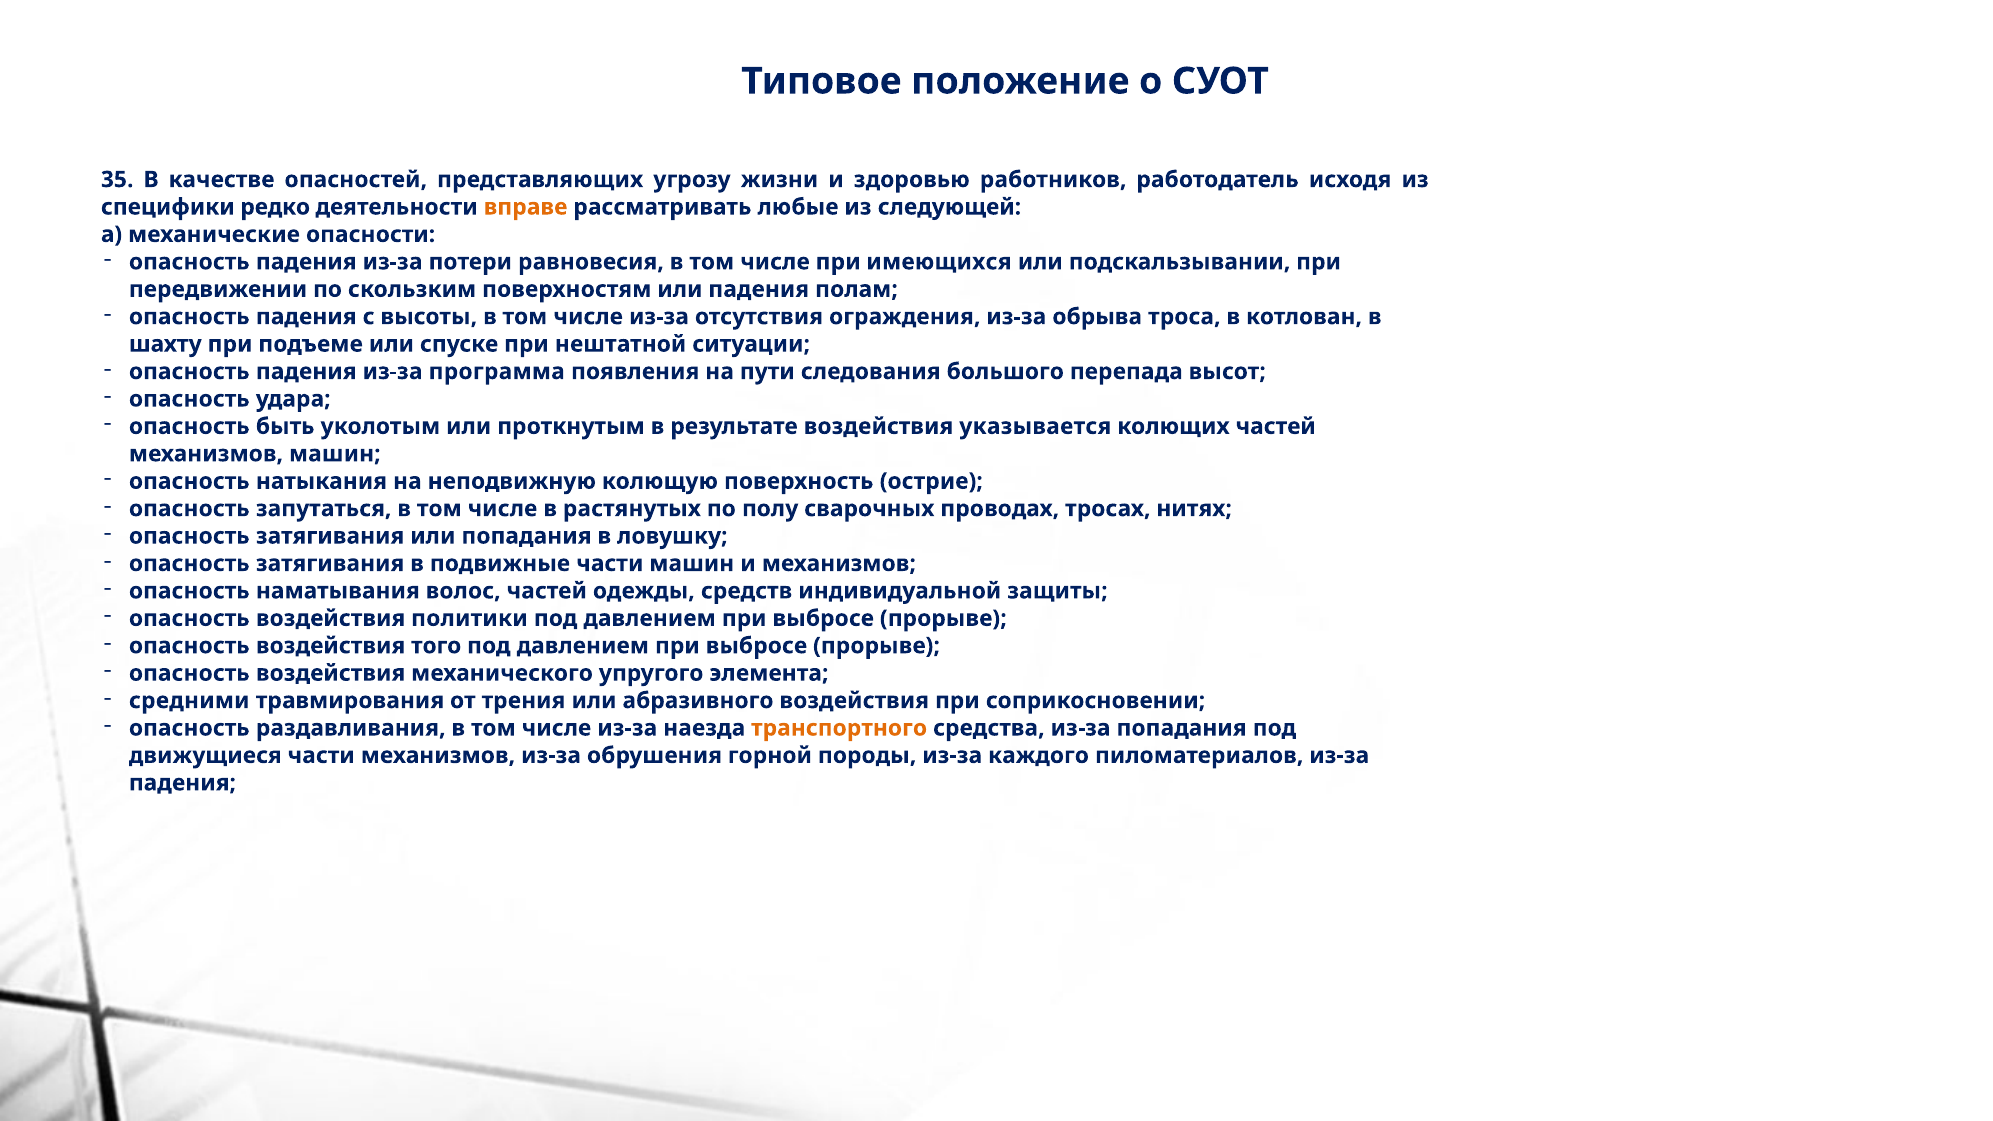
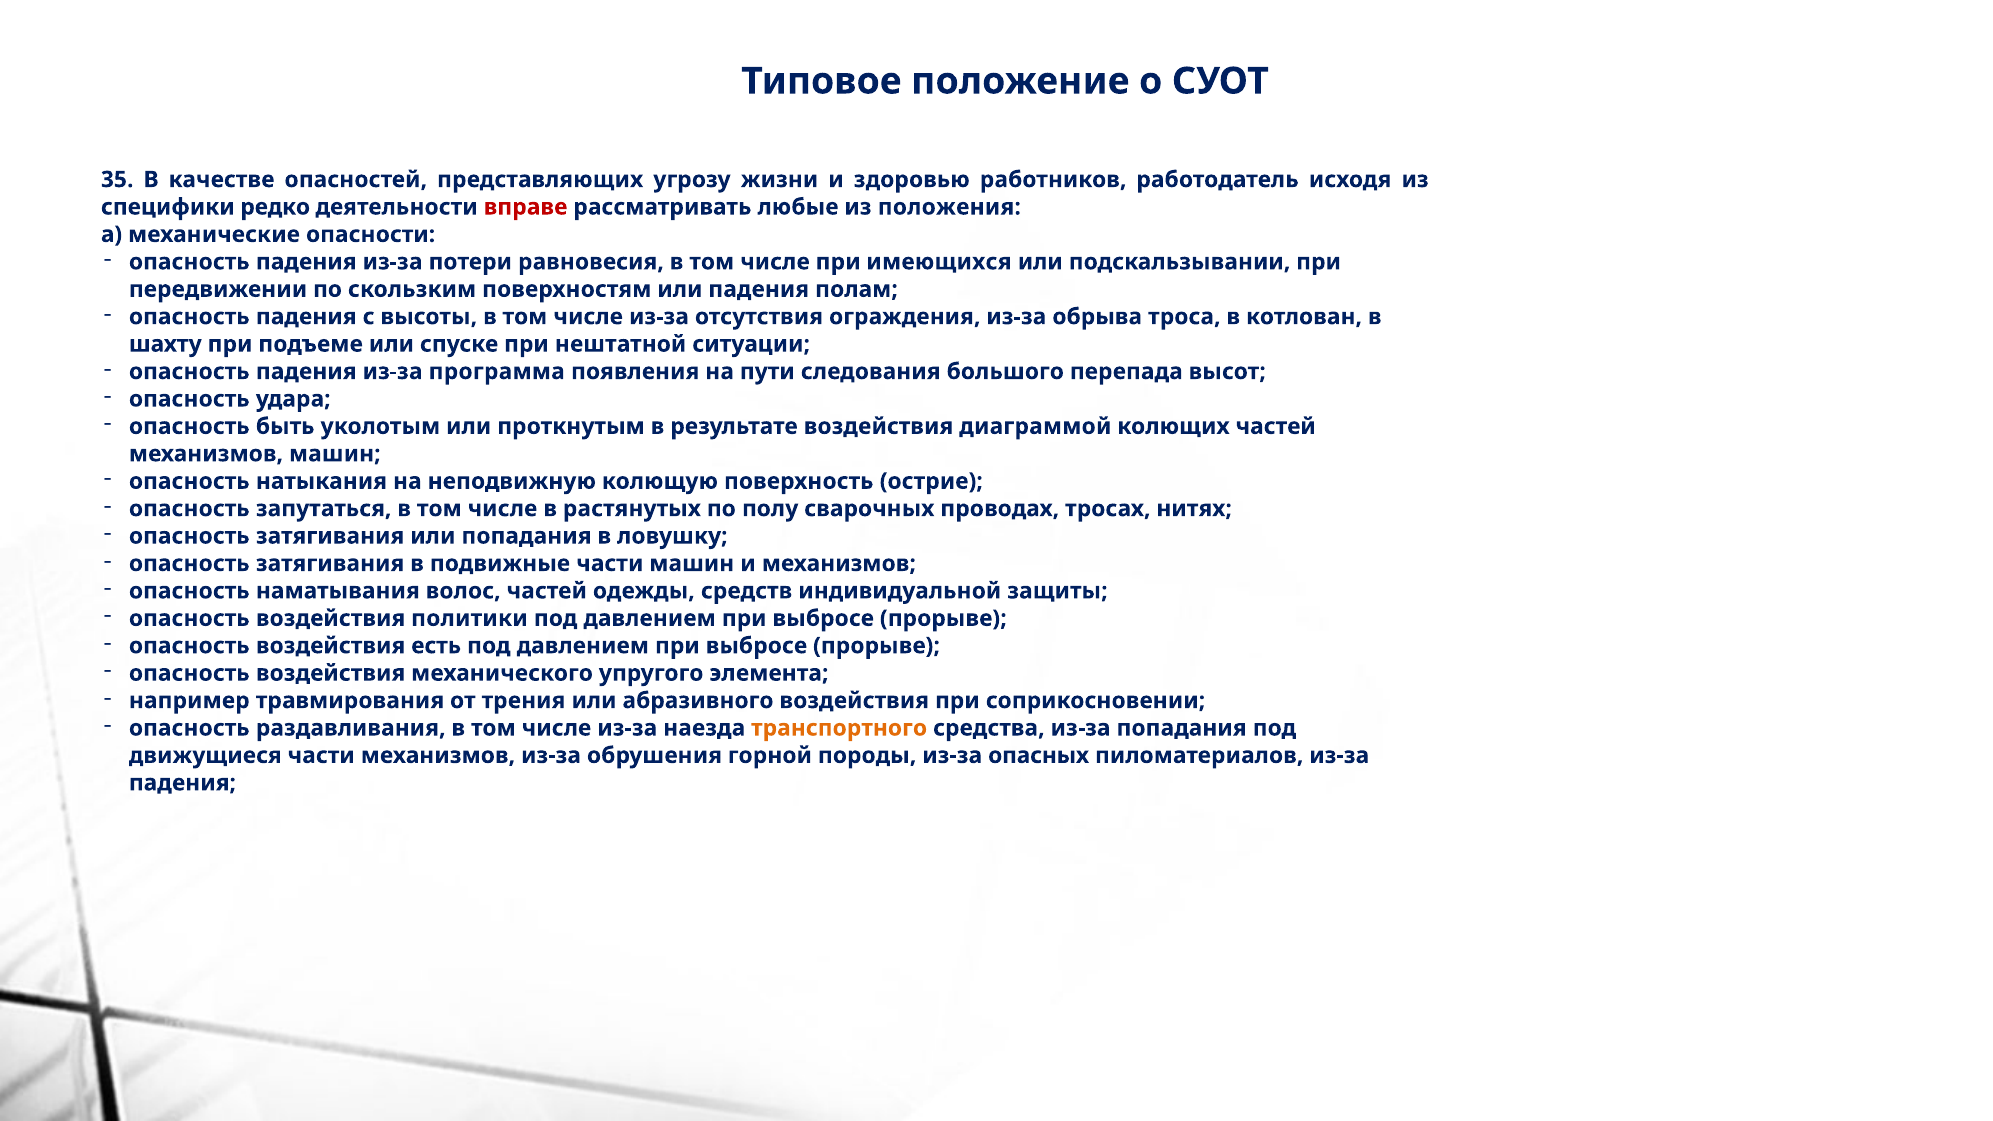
вправе colour: orange -> red
следующей: следующей -> положения
указывается: указывается -> диаграммой
того: того -> есть
средними: средними -> например
каждого: каждого -> опасных
